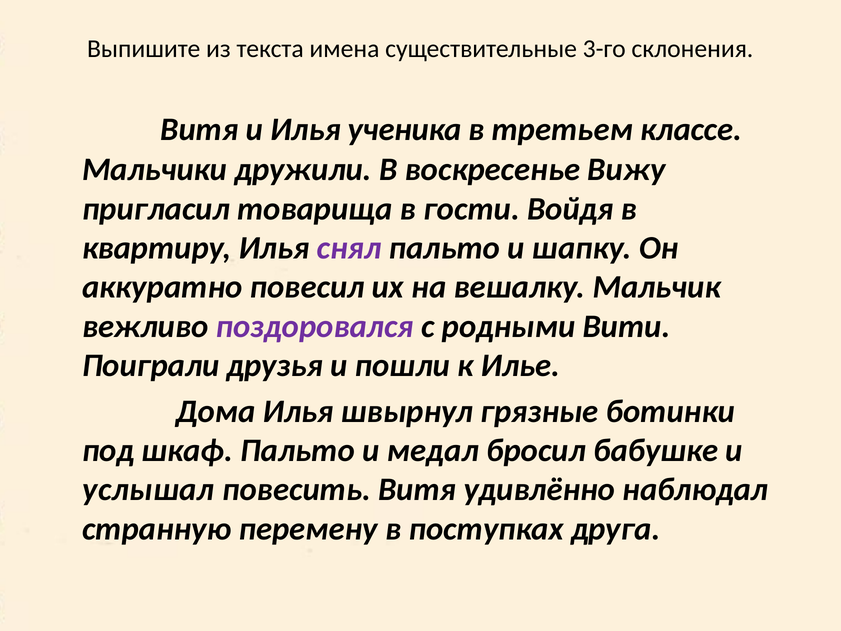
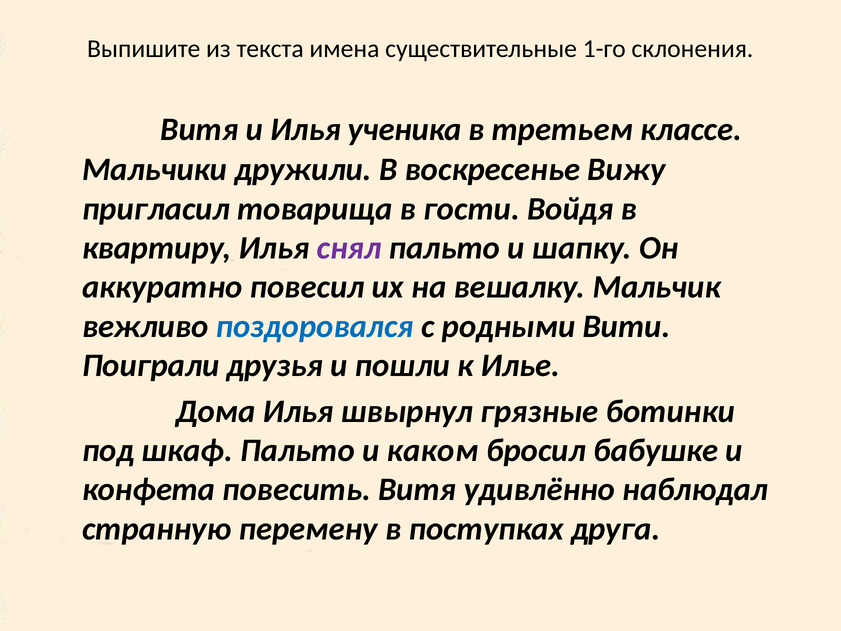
3-го: 3-го -> 1-го
поздоровался colour: purple -> blue
медал: медал -> каком
услышал: услышал -> конфета
